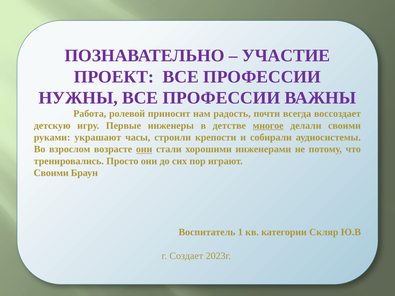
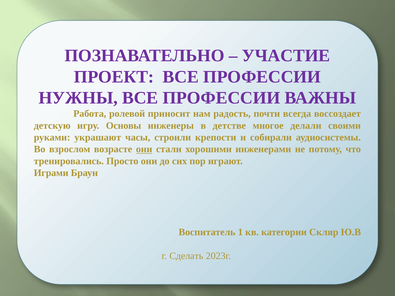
Первые: Первые -> Основы
многое underline: present -> none
Своими at (51, 173): Своими -> Играми
Создает: Создает -> Сделать
